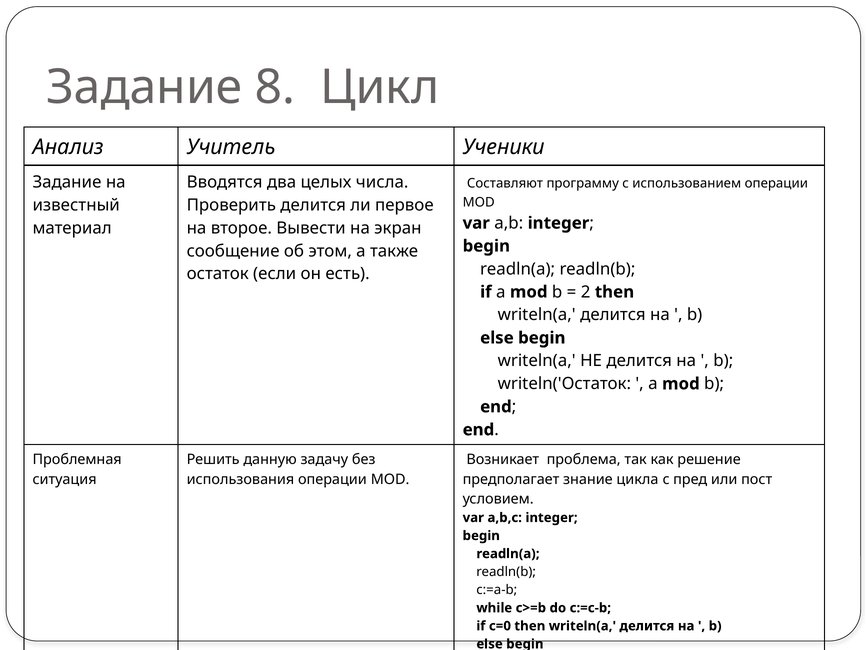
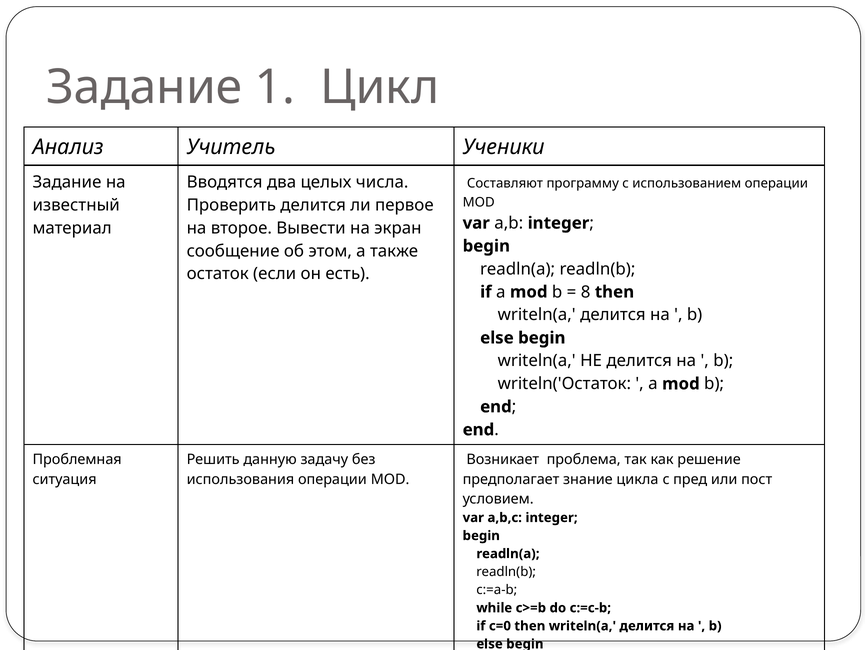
8: 8 -> 1
2: 2 -> 8
